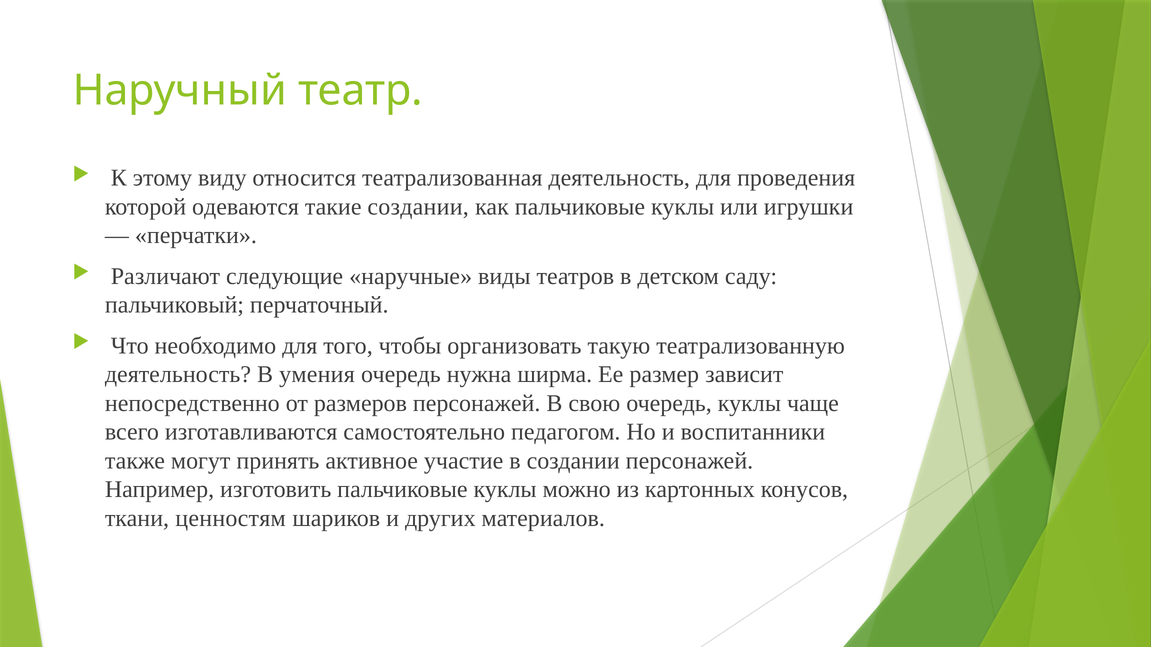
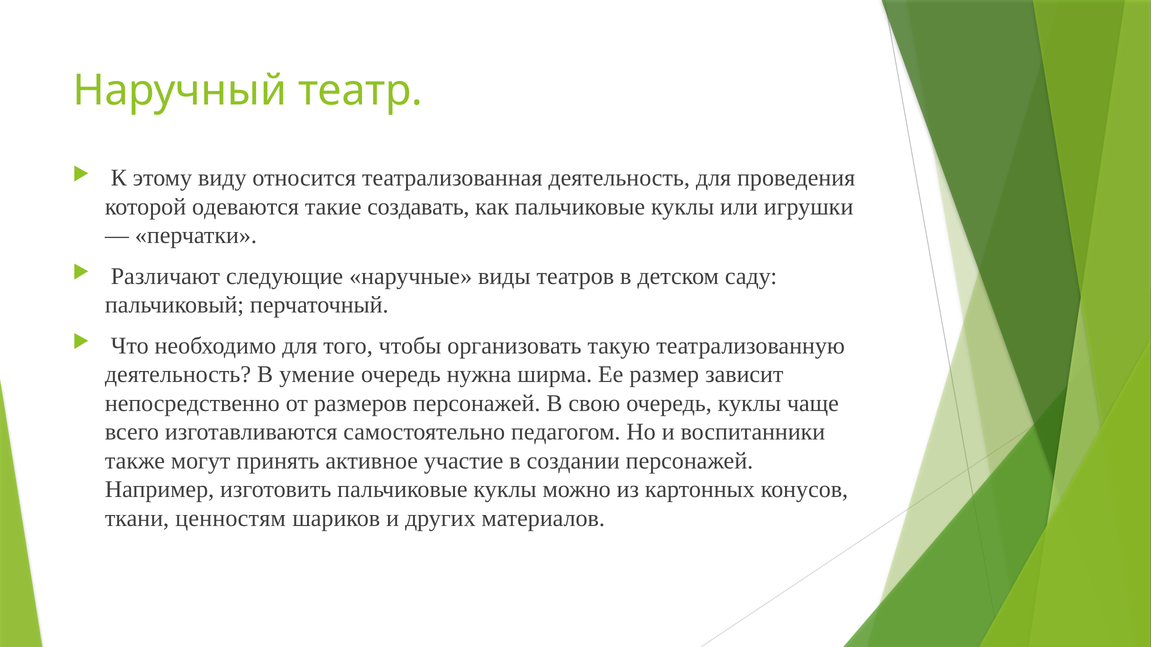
такие создании: создании -> создавать
умения: умения -> умение
